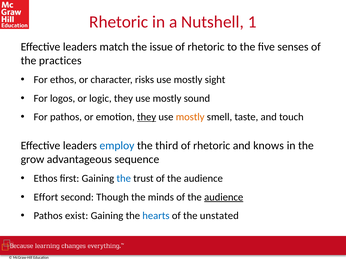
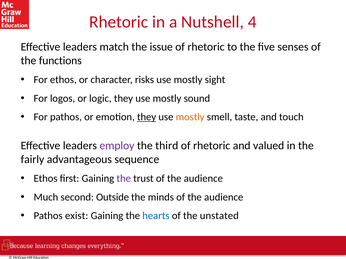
1: 1 -> 4
practices: practices -> functions
employ colour: blue -> purple
knows: knows -> valued
grow: grow -> fairly
the at (124, 179) colour: blue -> purple
Effort: Effort -> Much
Though: Though -> Outside
audience at (224, 197) underline: present -> none
